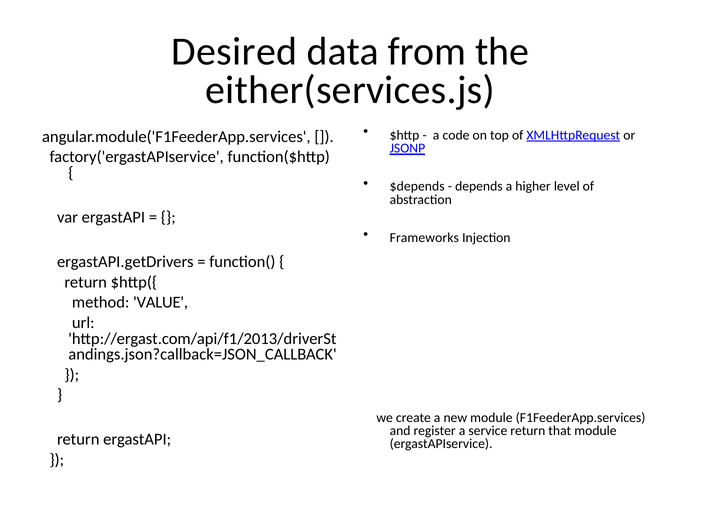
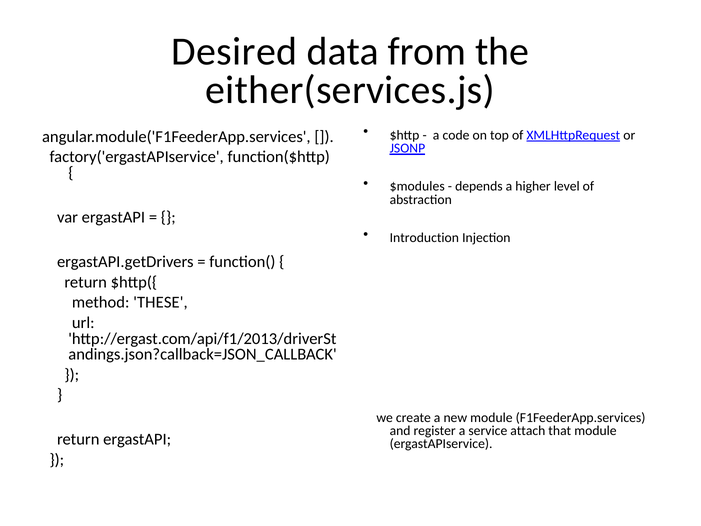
$depends: $depends -> $modules
Frameworks: Frameworks -> Introduction
VALUE: VALUE -> THESE
service return: return -> attach
